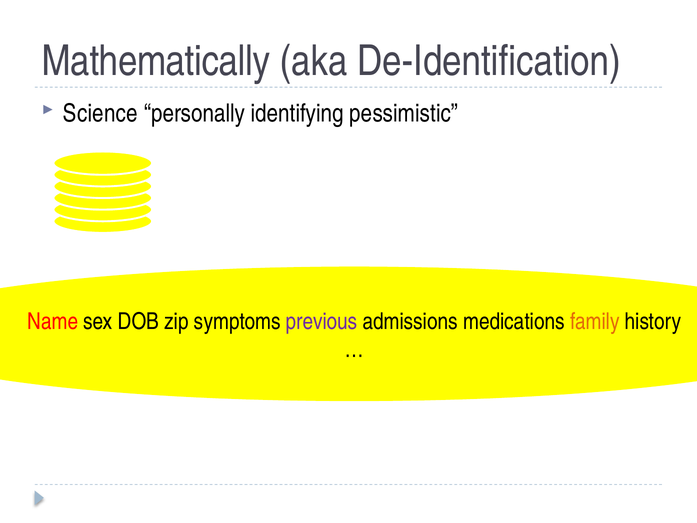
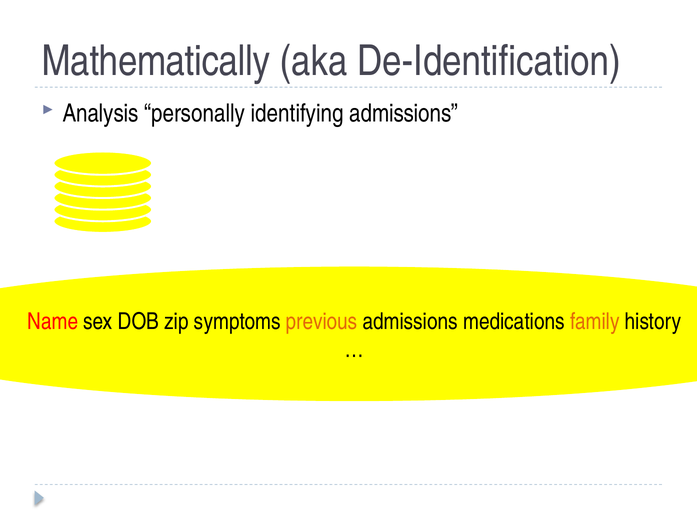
Science: Science -> Analysis
identifying pessimistic: pessimistic -> admissions
previous colour: purple -> orange
